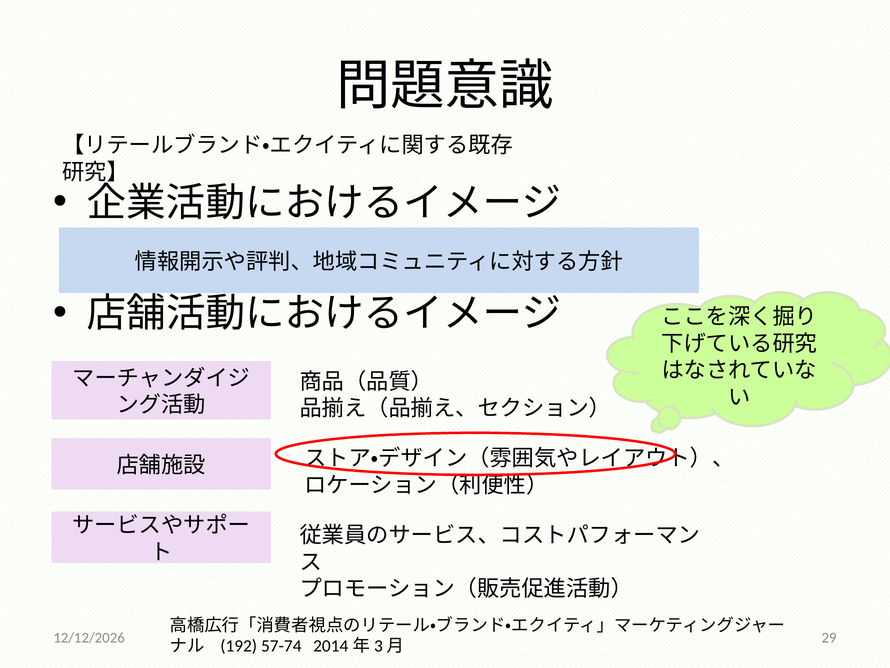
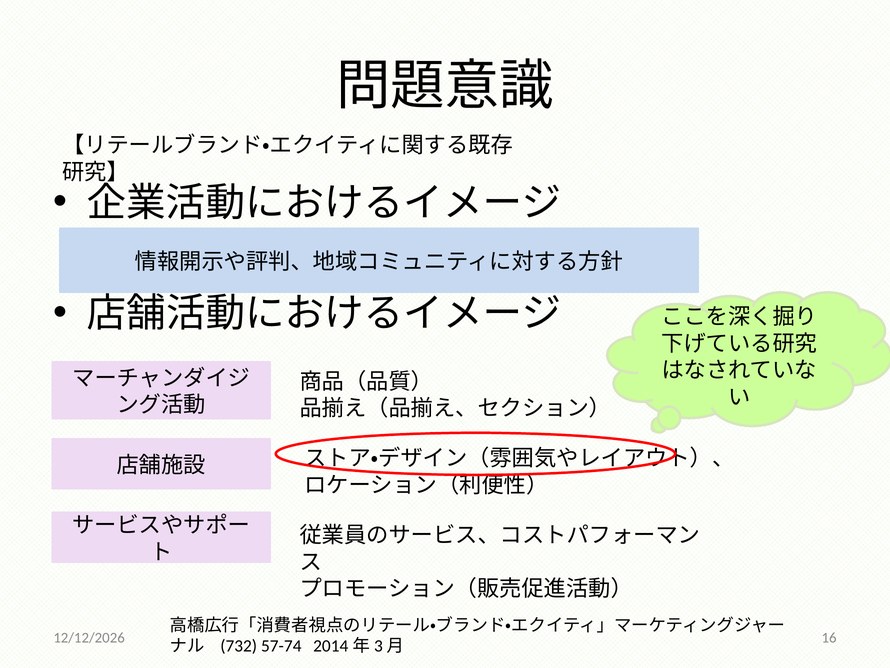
29: 29 -> 16
192: 192 -> 732
